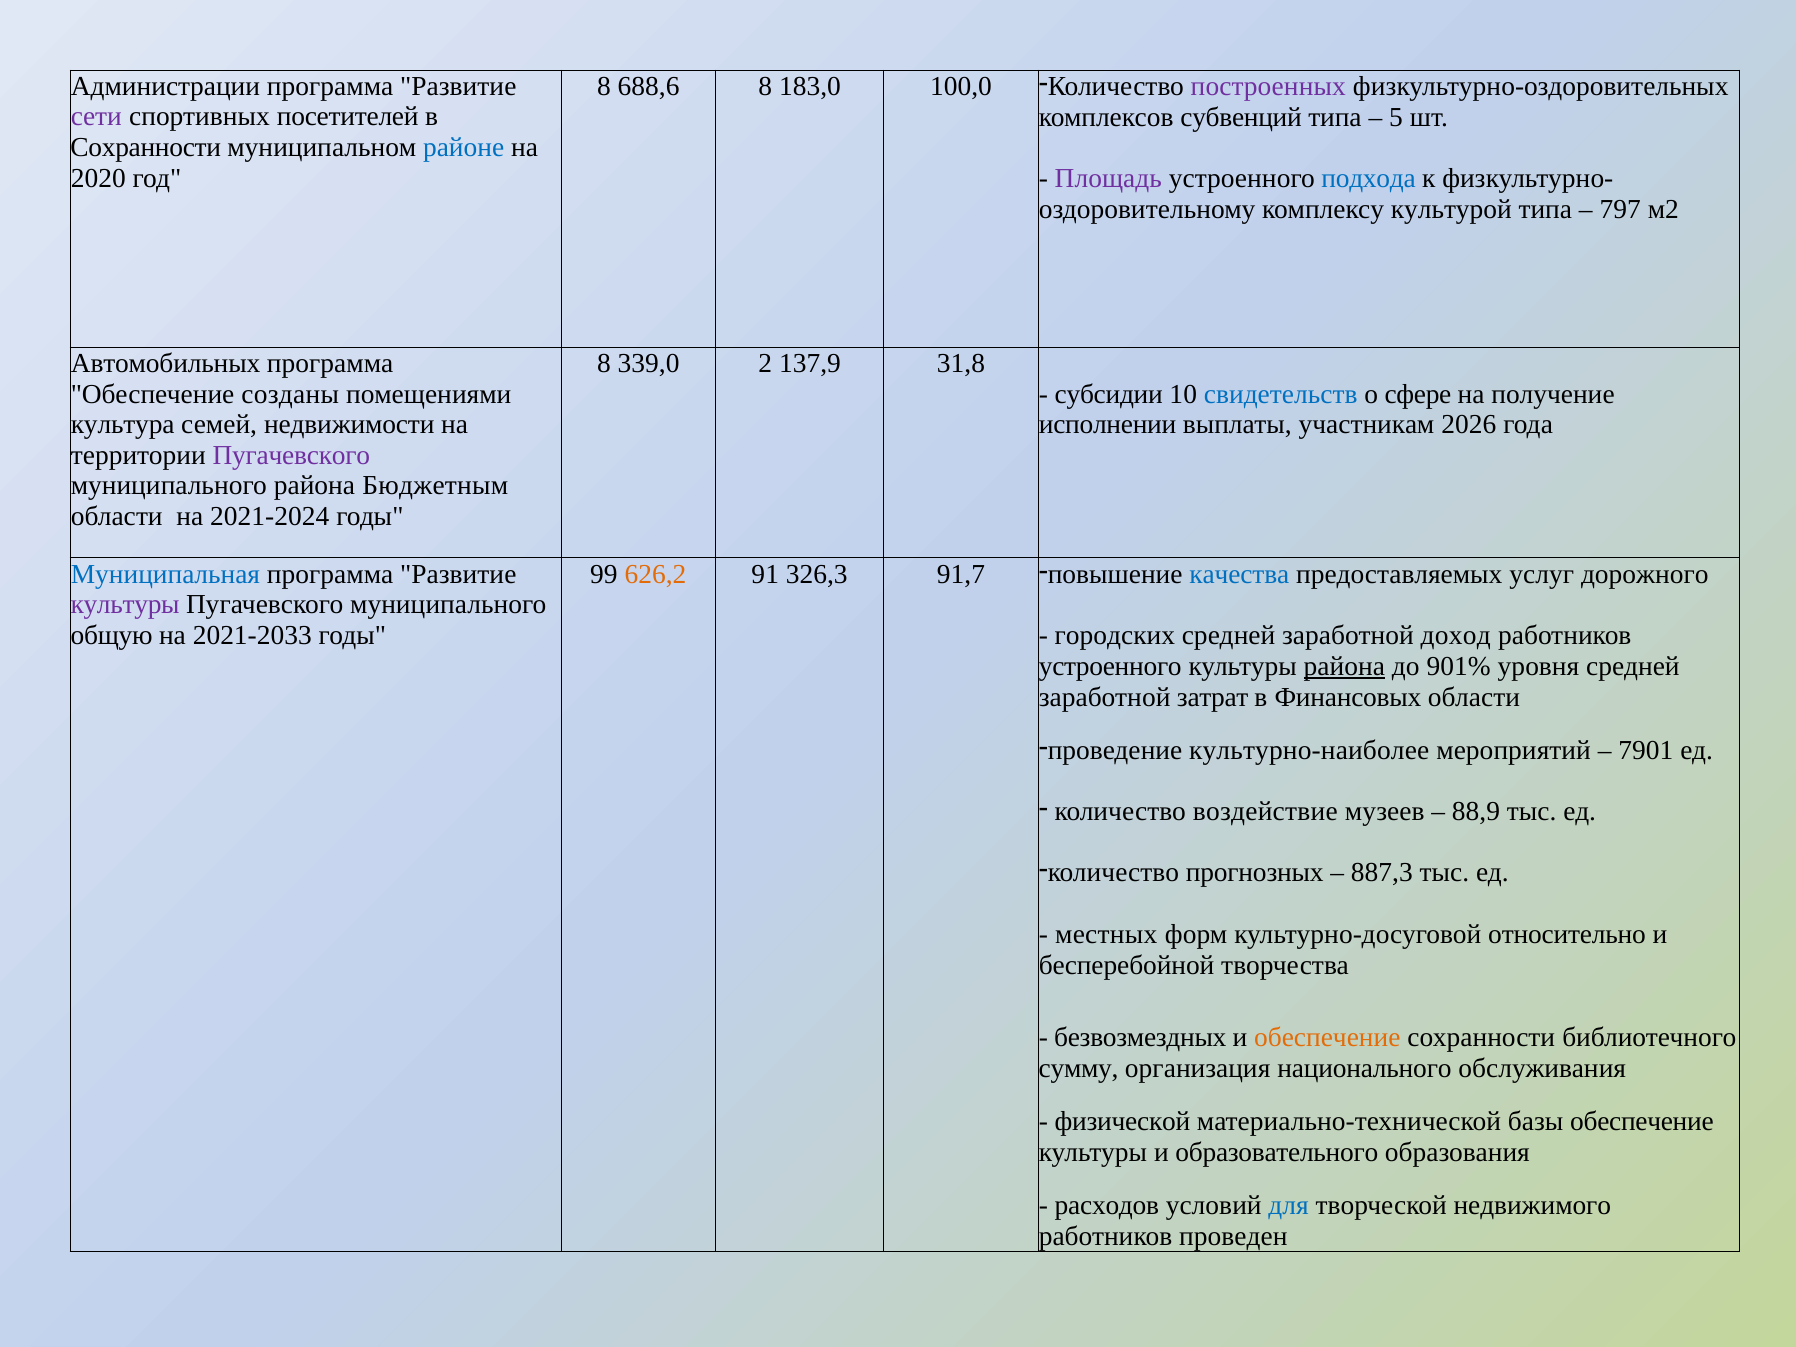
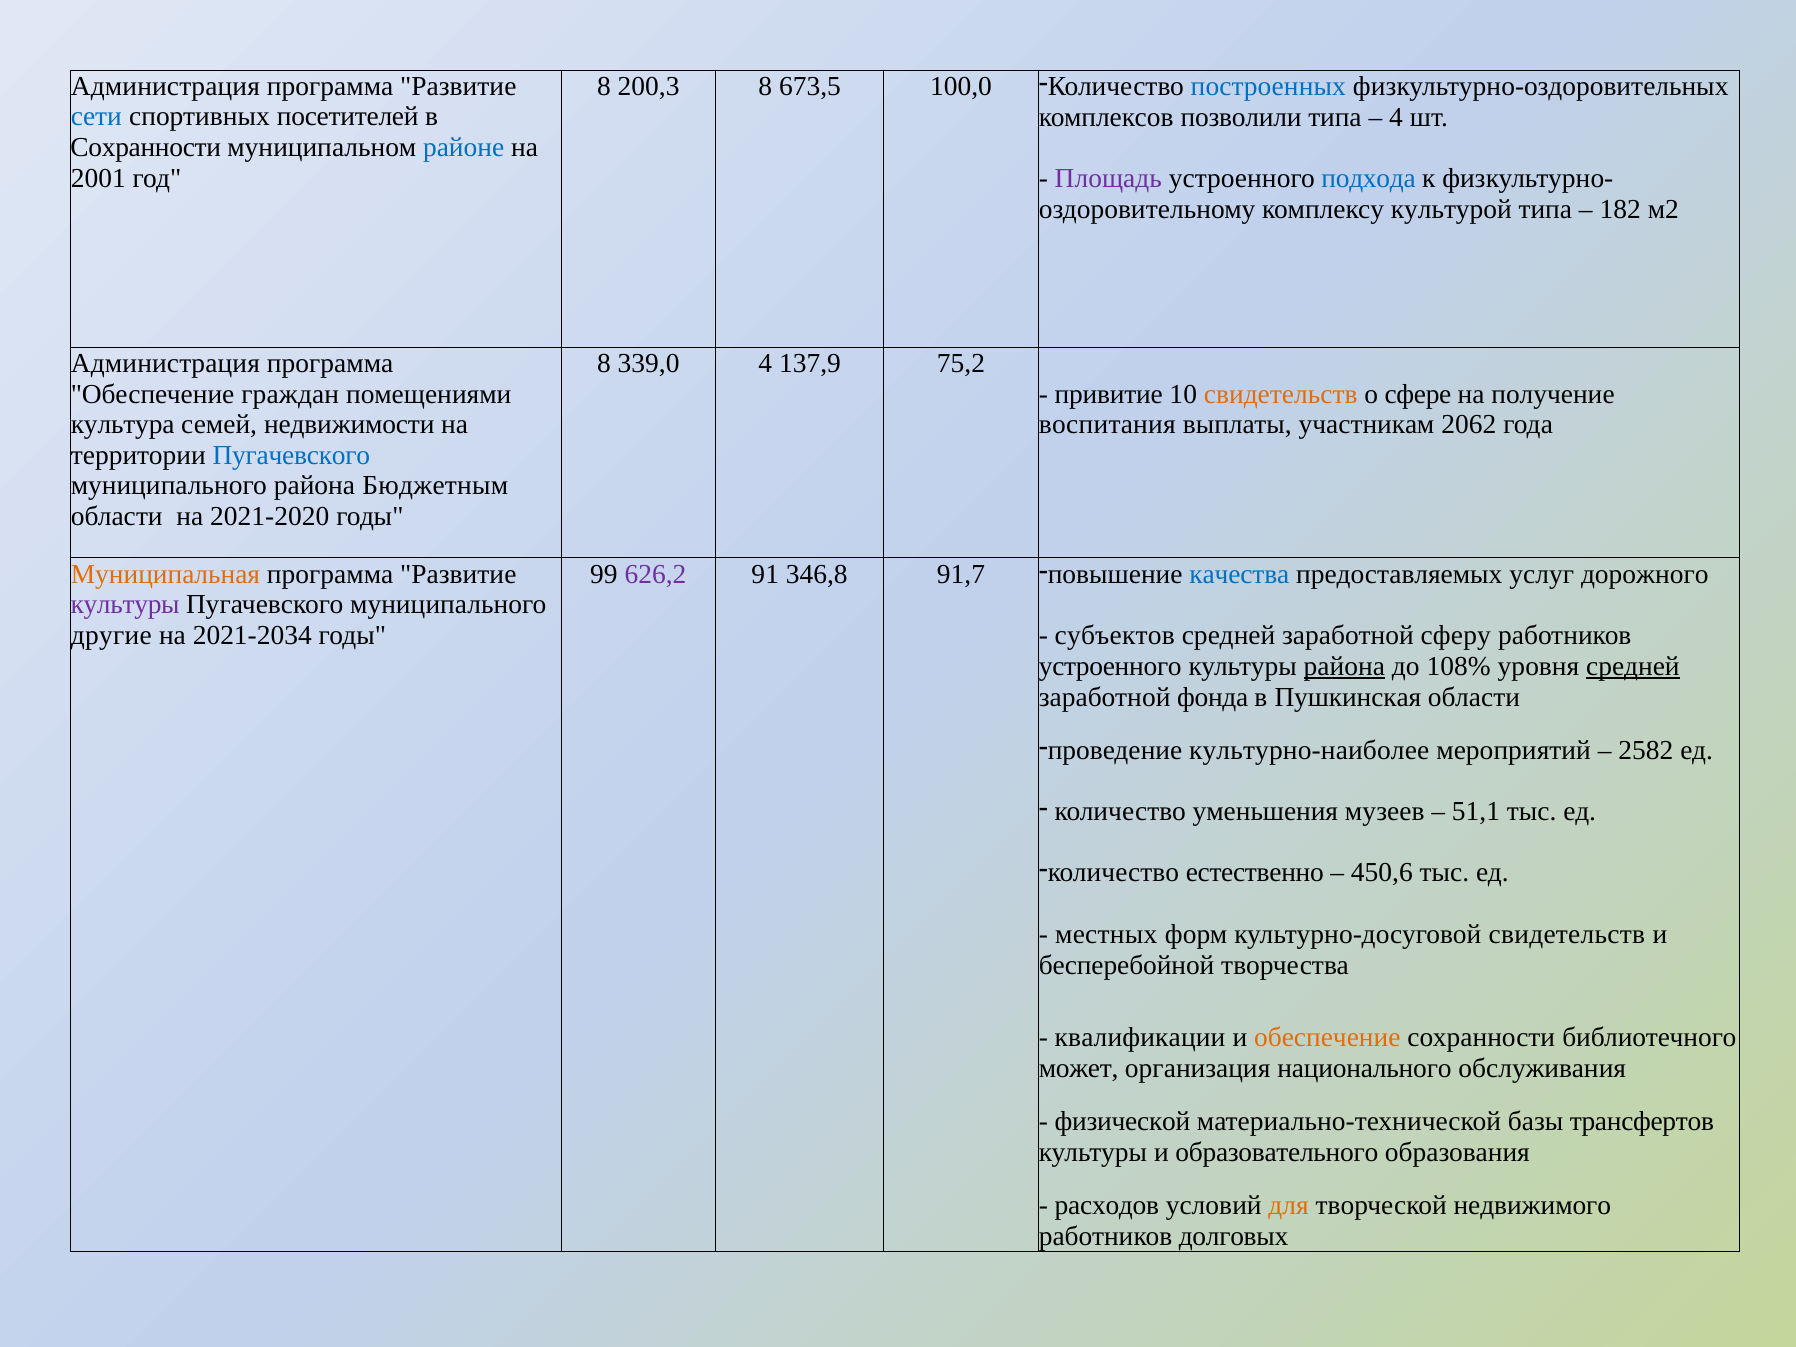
Администрации at (165, 86): Администрации -> Администрация
688,6: 688,6 -> 200,3
183,0: 183,0 -> 673,5
построенных colour: purple -> blue
сети colour: purple -> blue
субвенций: субвенций -> позволили
5 at (1396, 117): 5 -> 4
2020: 2020 -> 2001
797: 797 -> 182
Автомобильных at (166, 364): Автомобильных -> Администрация
339,0 2: 2 -> 4
31,8: 31,8 -> 75,2
созданы: созданы -> граждан
субсидии: субсидии -> привитие
свидетельств at (1281, 394) colour: blue -> orange
исполнении: исполнении -> воспитания
2026: 2026 -> 2062
Пугачевского at (291, 455) colour: purple -> blue
2021-2024: 2021-2024 -> 2021-2020
Муниципальная colour: blue -> orange
626,2 colour: orange -> purple
326,3: 326,3 -> 346,8
общую: общую -> другие
2021-2033: 2021-2033 -> 2021-2034
городских: городских -> субъектов
доход: доход -> сферу
901%: 901% -> 108%
средней at (1633, 666) underline: none -> present
затрат: затрат -> фонда
Финансовых: Финансовых -> Пушкинская
7901: 7901 -> 2582
воздействие: воздействие -> уменьшения
88,9: 88,9 -> 51,1
прогнозных: прогнозных -> естественно
887,3: 887,3 -> 450,6
культурно-досуговой относительно: относительно -> свидетельств
безвозмездных: безвозмездных -> квалификации
сумму: сумму -> может
базы обеспечение: обеспечение -> трансфертов
для colour: blue -> orange
проведен: проведен -> долговых
